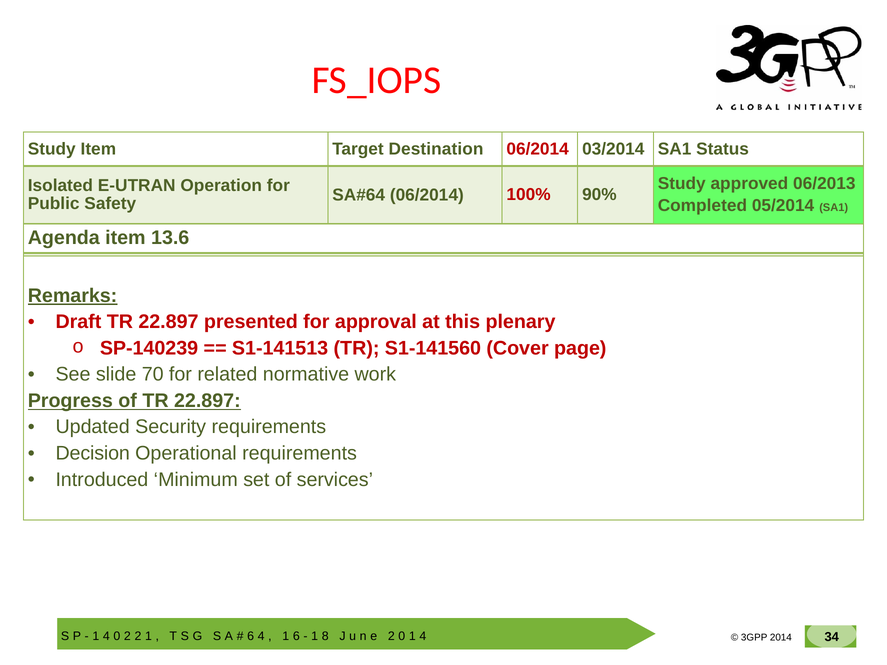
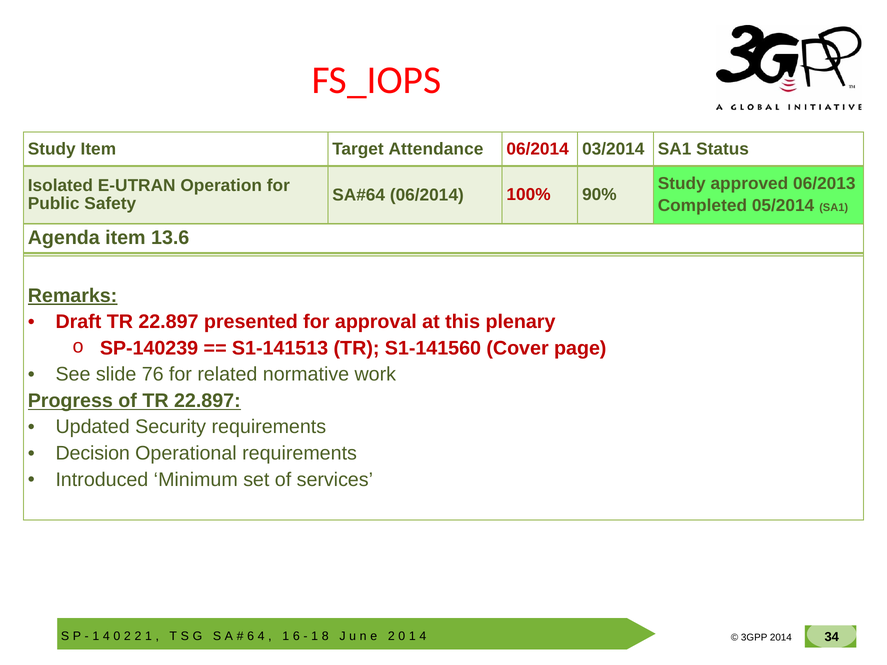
Destination: Destination -> Attendance
70: 70 -> 76
